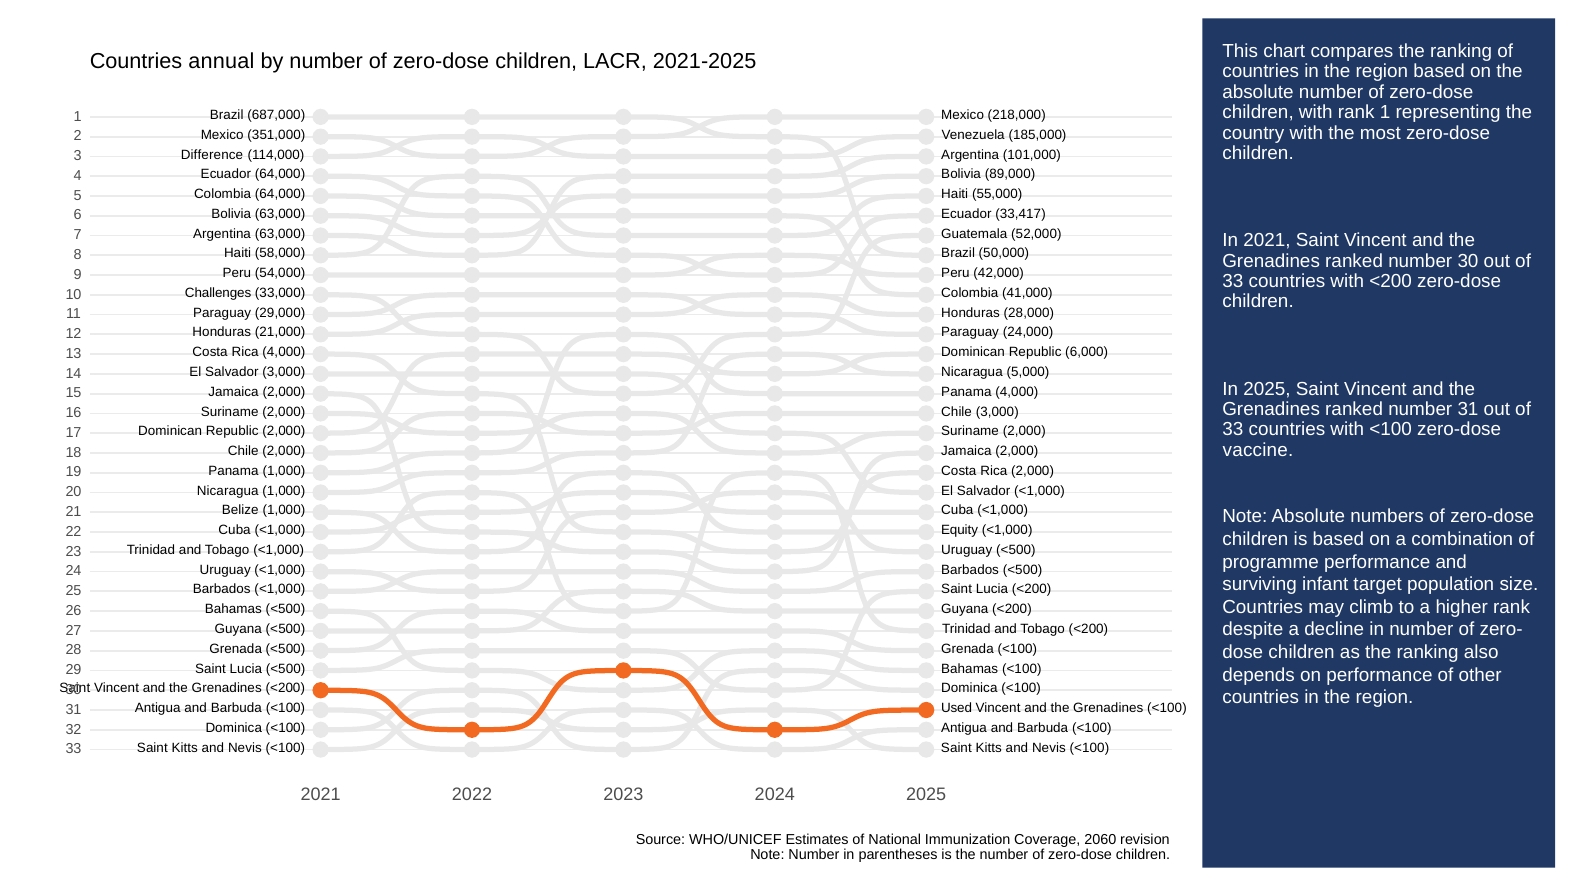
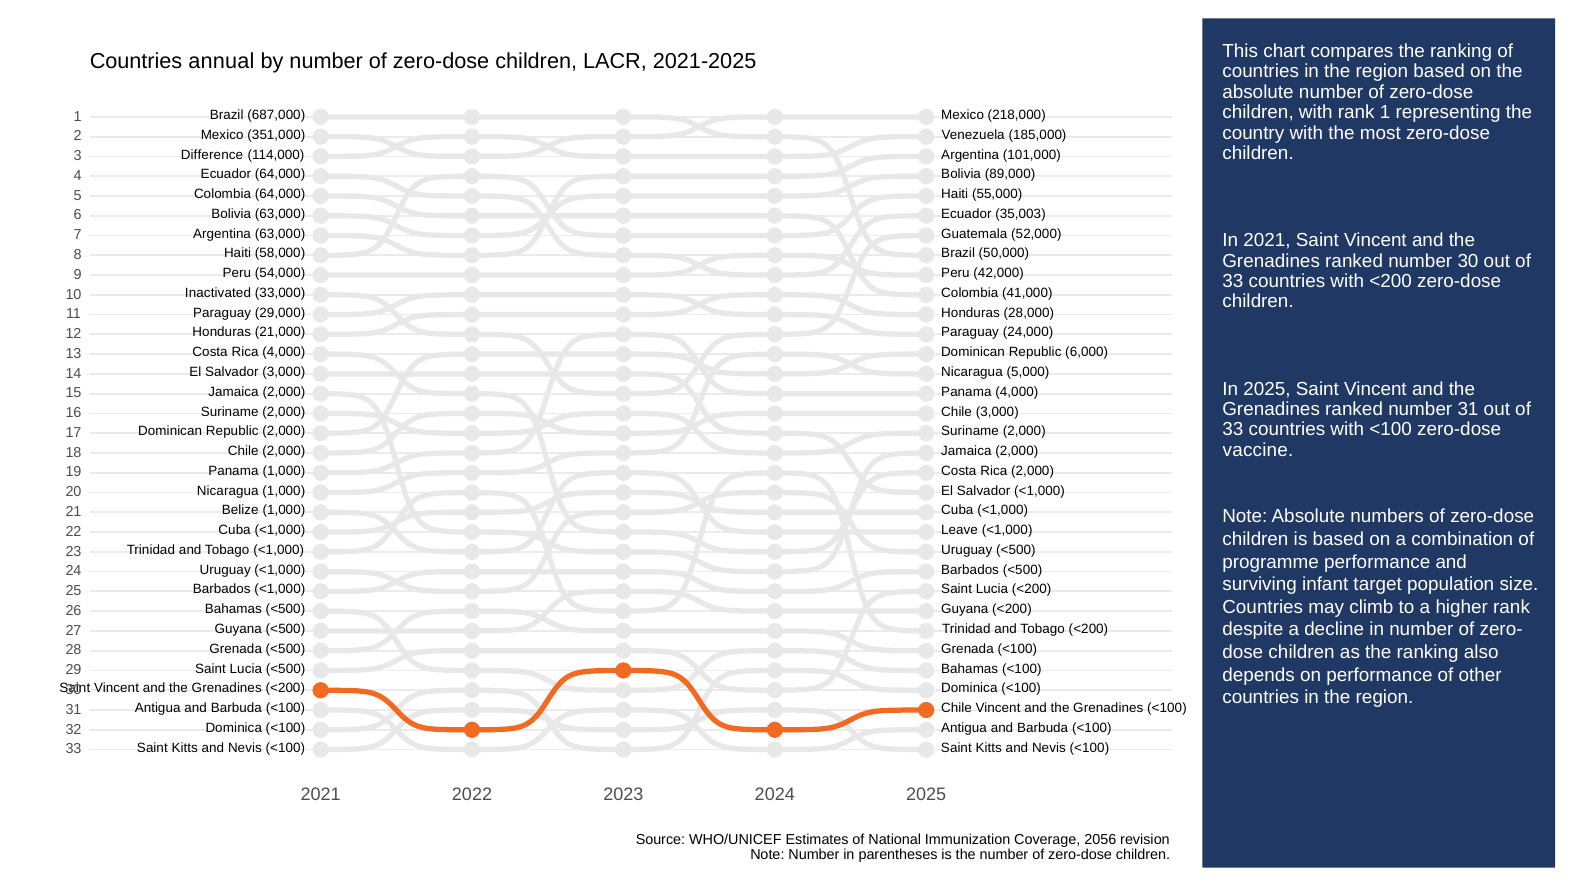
33,417: 33,417 -> 35,003
Challenges: Challenges -> Inactivated
Equity: Equity -> Leave
Used at (957, 708): Used -> Chile
2060: 2060 -> 2056
